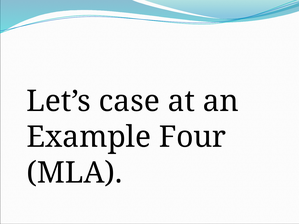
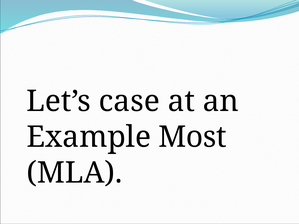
Four: Four -> Most
